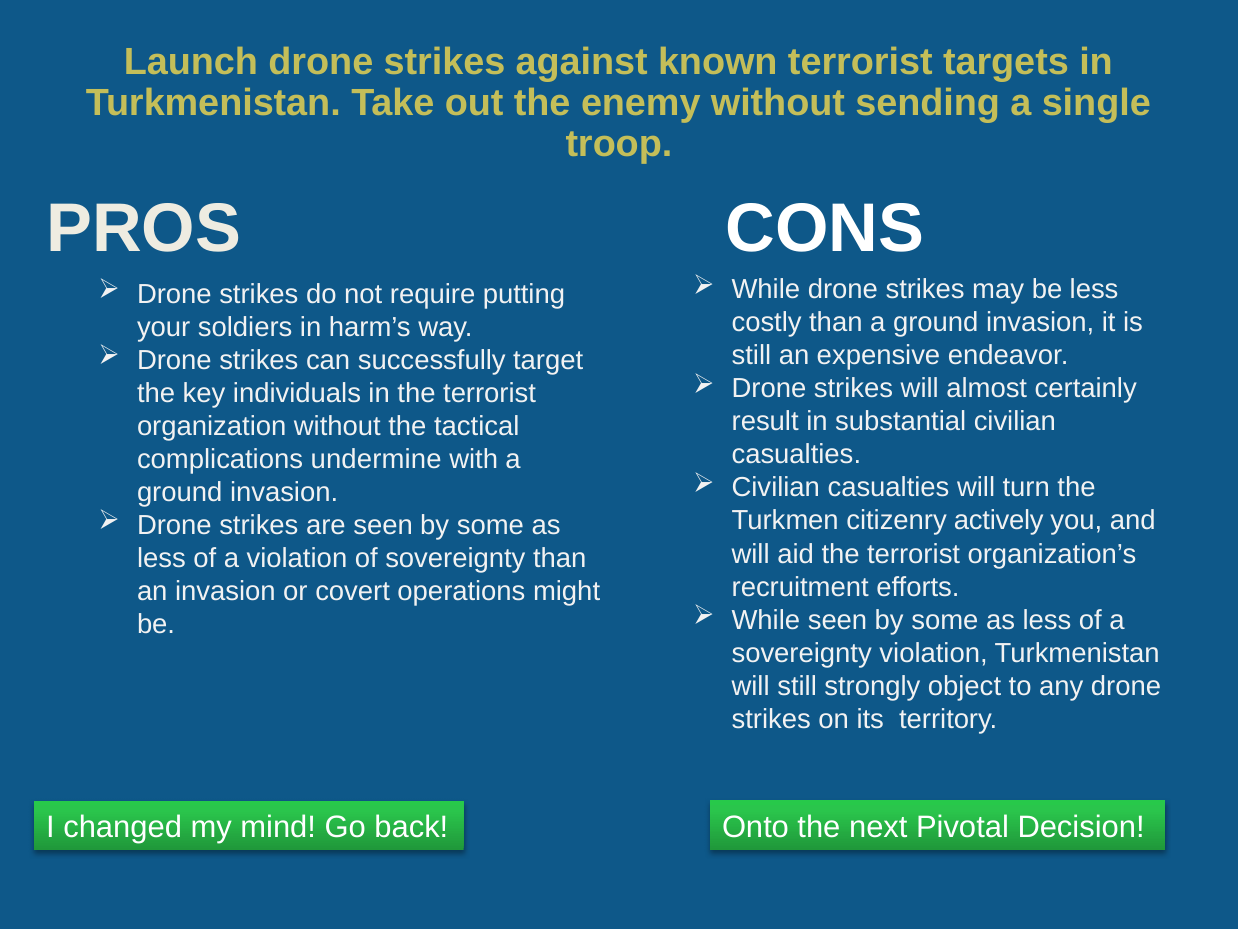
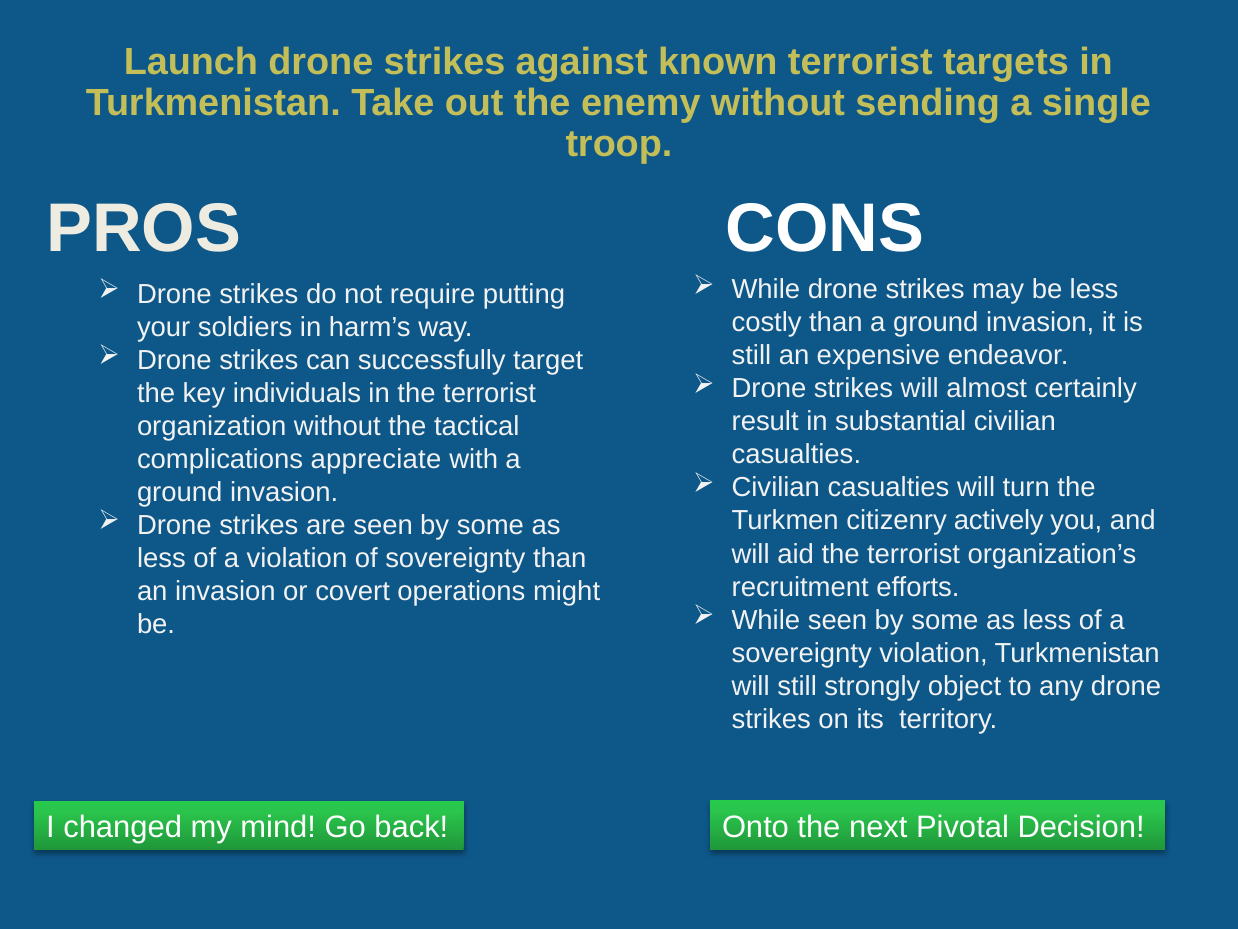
undermine: undermine -> appreciate
